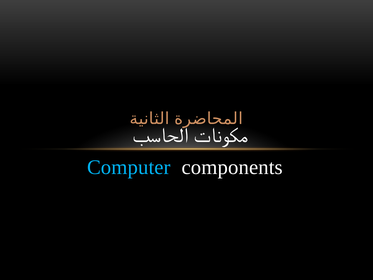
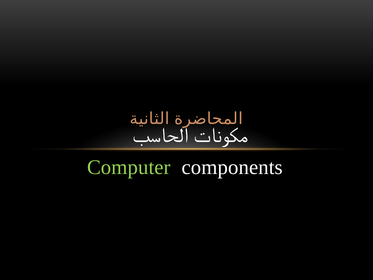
Computer colour: light blue -> light green
